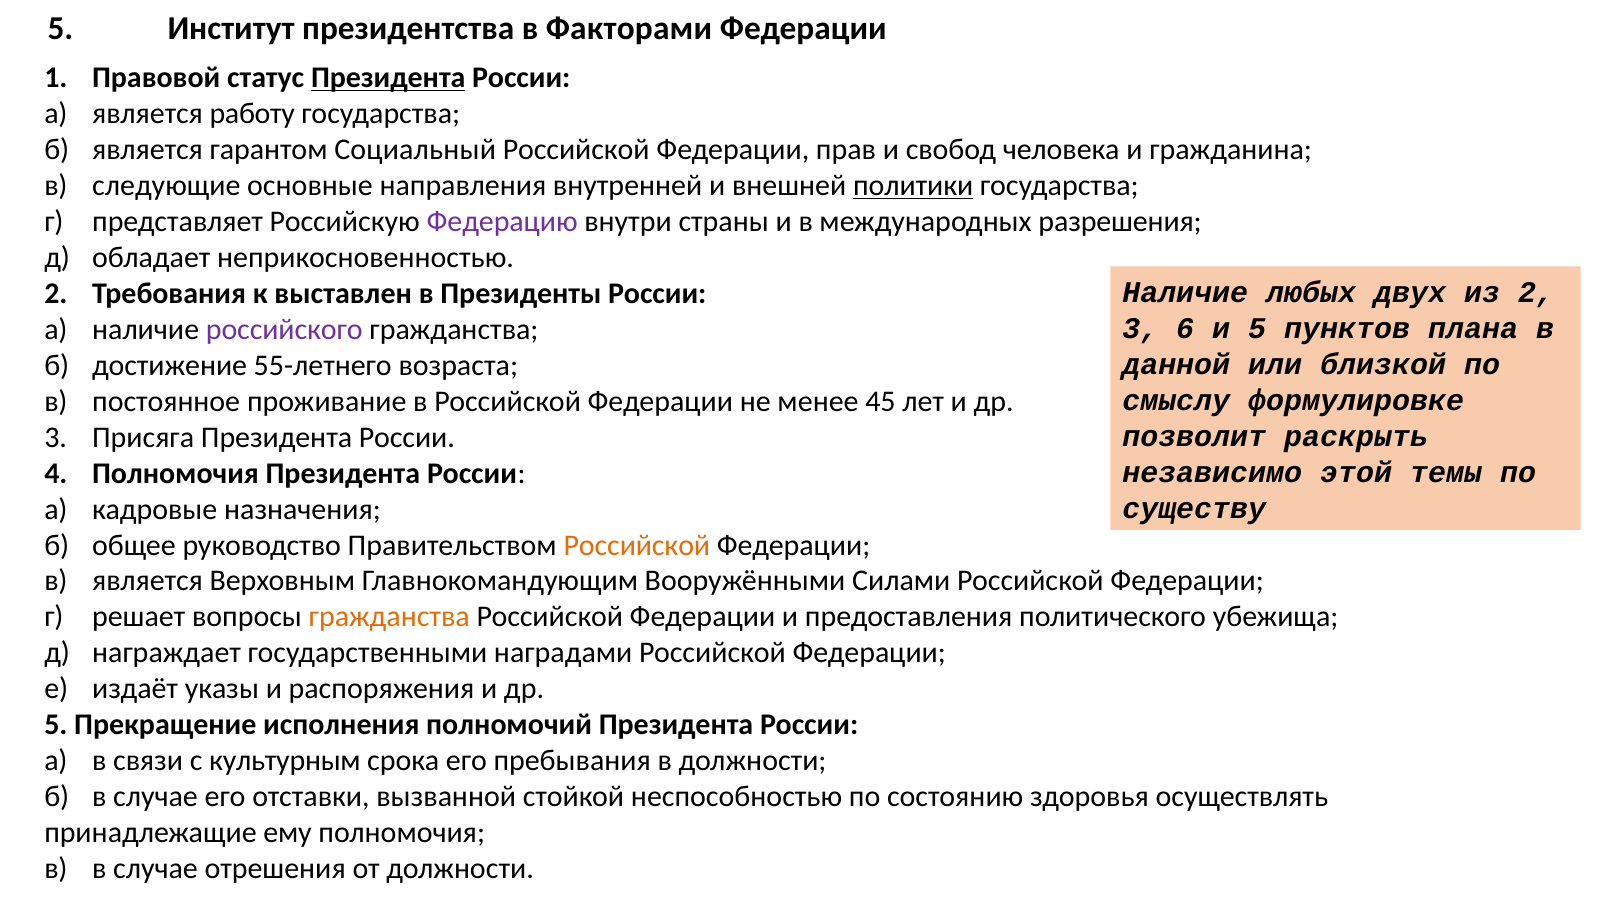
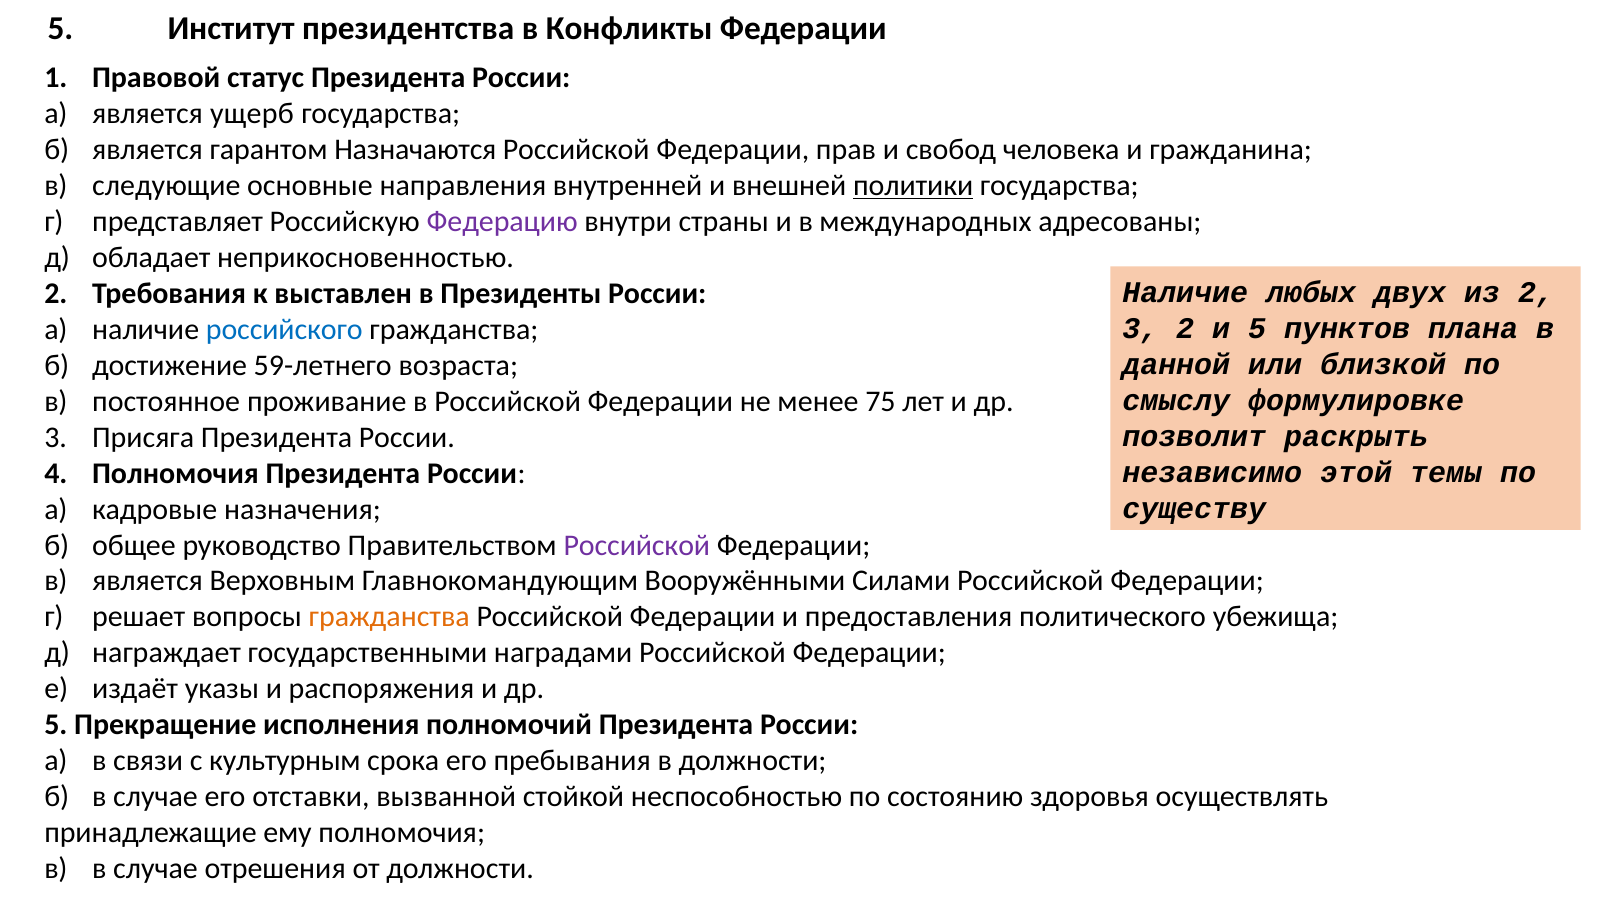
Факторами: Факторами -> Конфликты
Президента at (388, 78) underline: present -> none
работу: работу -> ущерб
Социальный: Социальный -> Назначаются
разрешения: разрешения -> адресованы
российского colour: purple -> blue
3 6: 6 -> 2
55-летнего: 55-летнего -> 59-летнего
45: 45 -> 75
Российской at (637, 545) colour: orange -> purple
